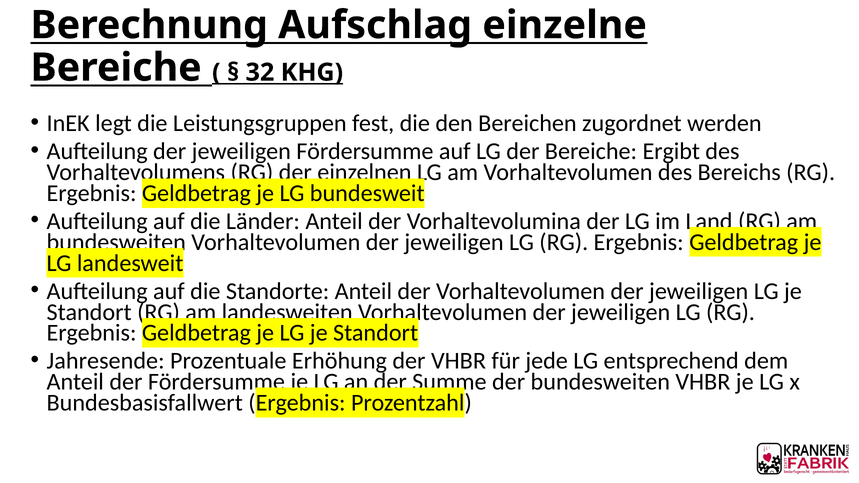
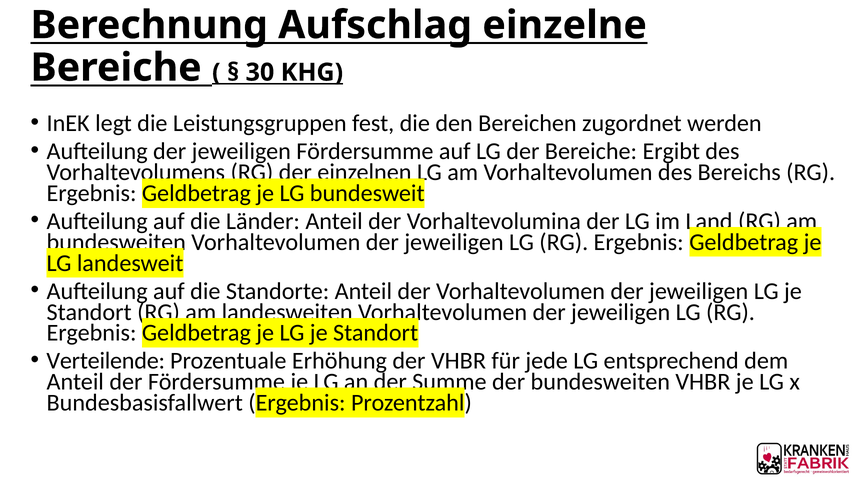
32: 32 -> 30
Jahresende: Jahresende -> Verteilende
